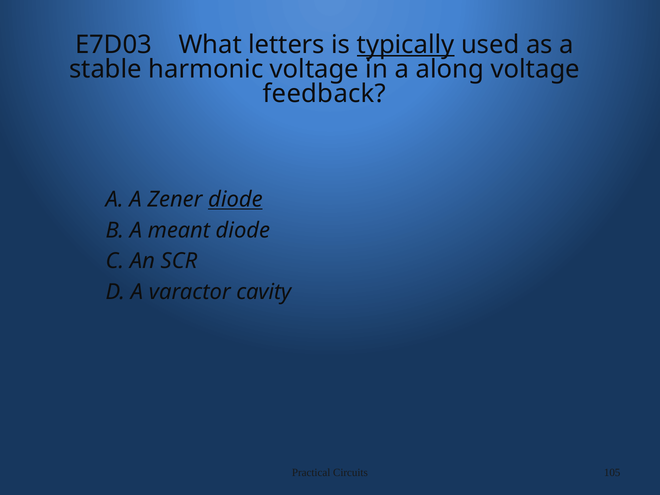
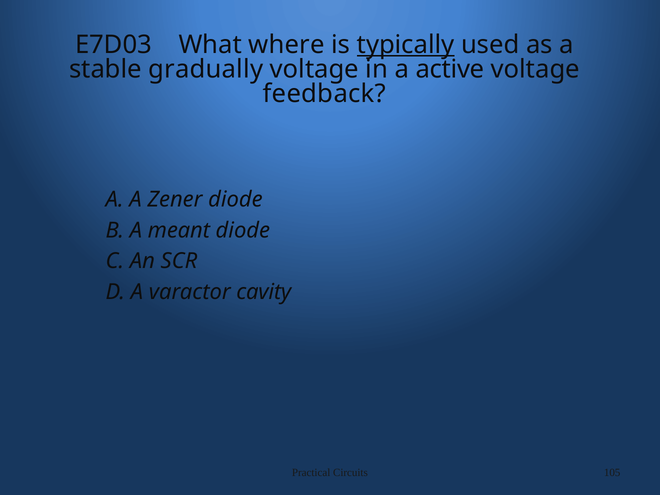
letters: letters -> where
harmonic: harmonic -> gradually
along: along -> active
diode at (235, 200) underline: present -> none
